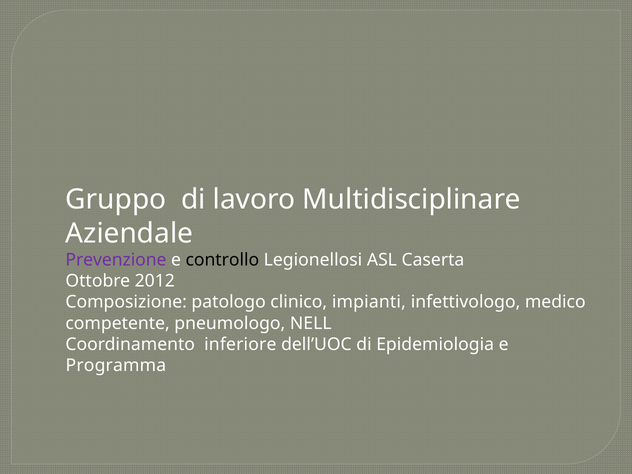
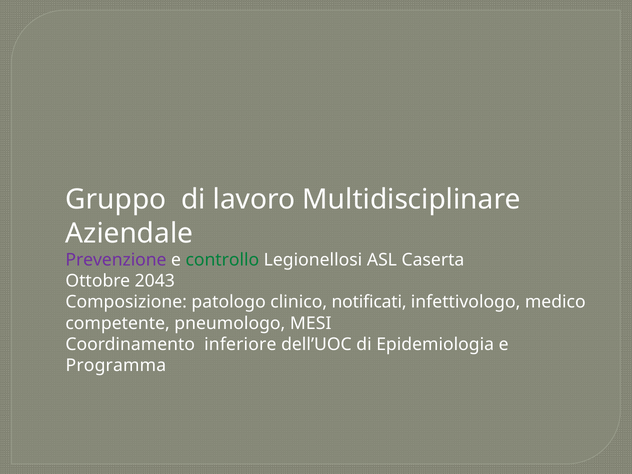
controllo colour: black -> green
2012: 2012 -> 2043
impianti: impianti -> notificati
NELL: NELL -> MESI
